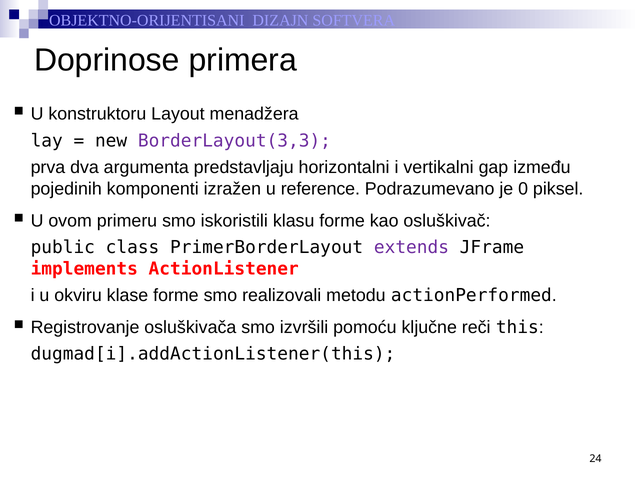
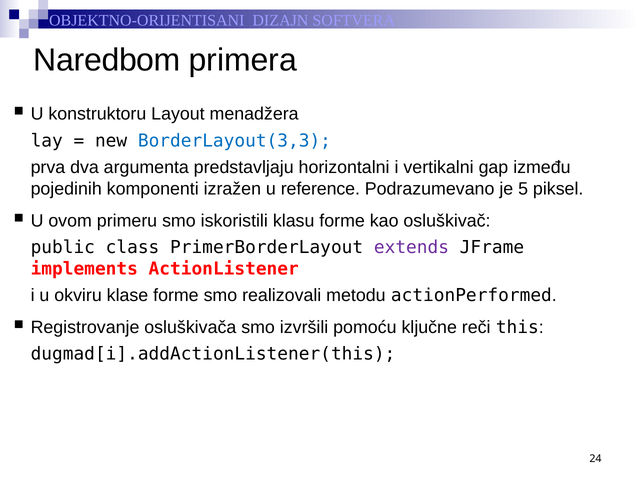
Doprinose: Doprinose -> Naredbom
BorderLayout(3,3 colour: purple -> blue
0: 0 -> 5
